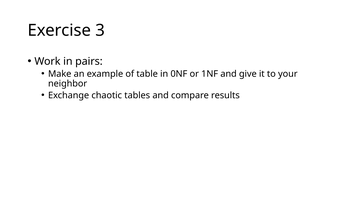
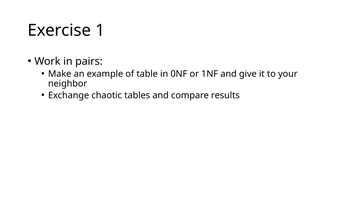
3: 3 -> 1
